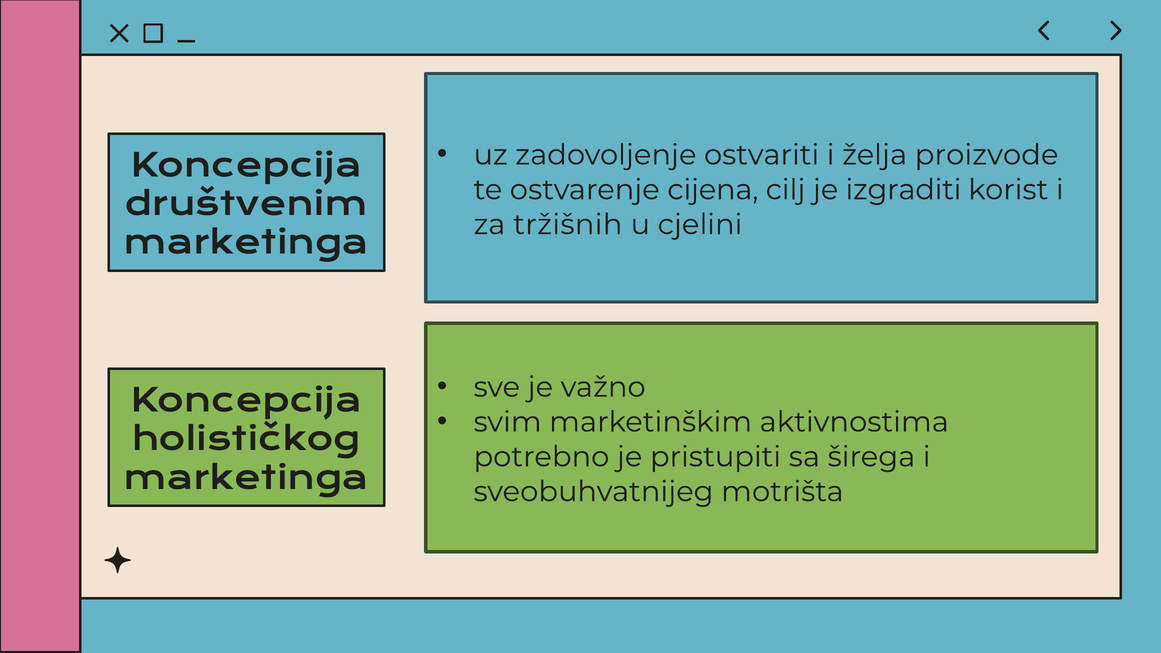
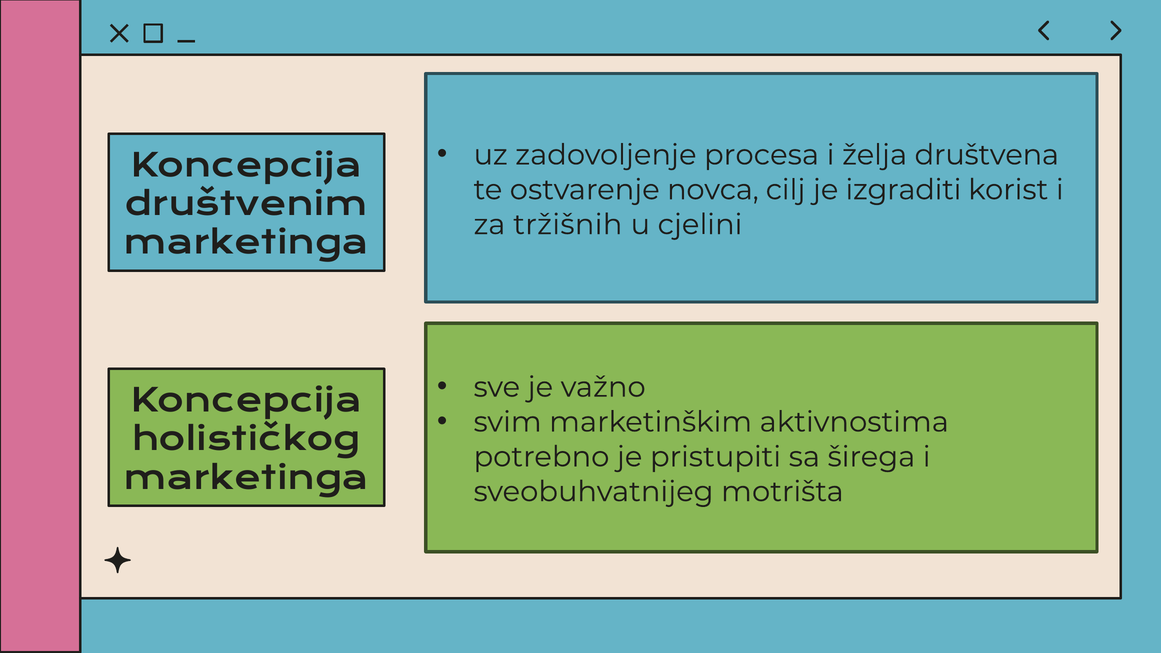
ostvariti: ostvariti -> procesa
proizvode: proizvode -> društvena
cijena: cijena -> novca
